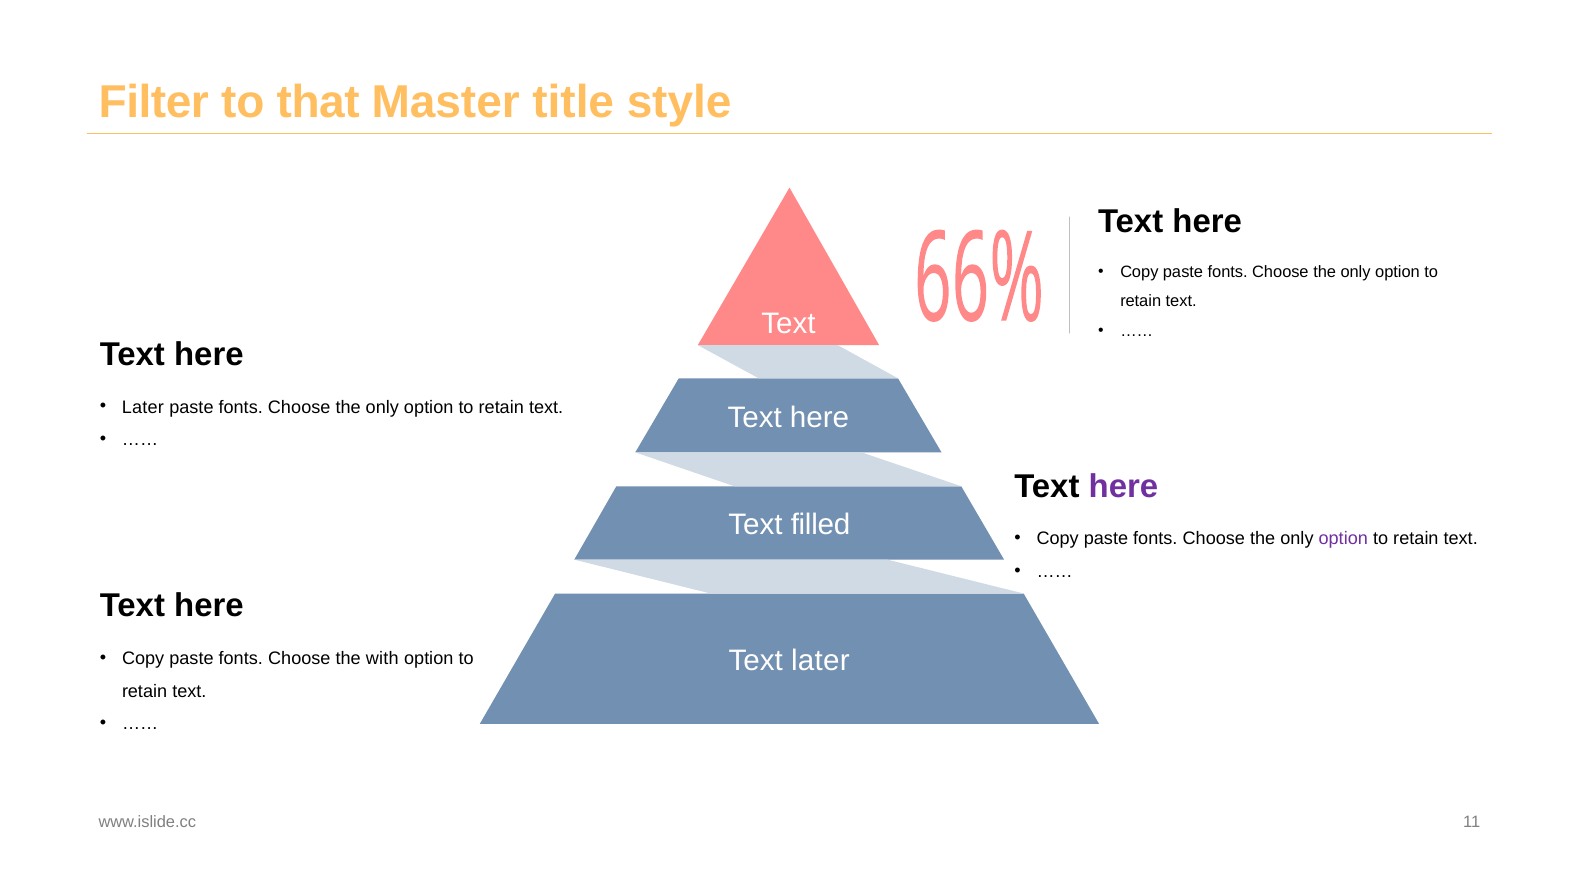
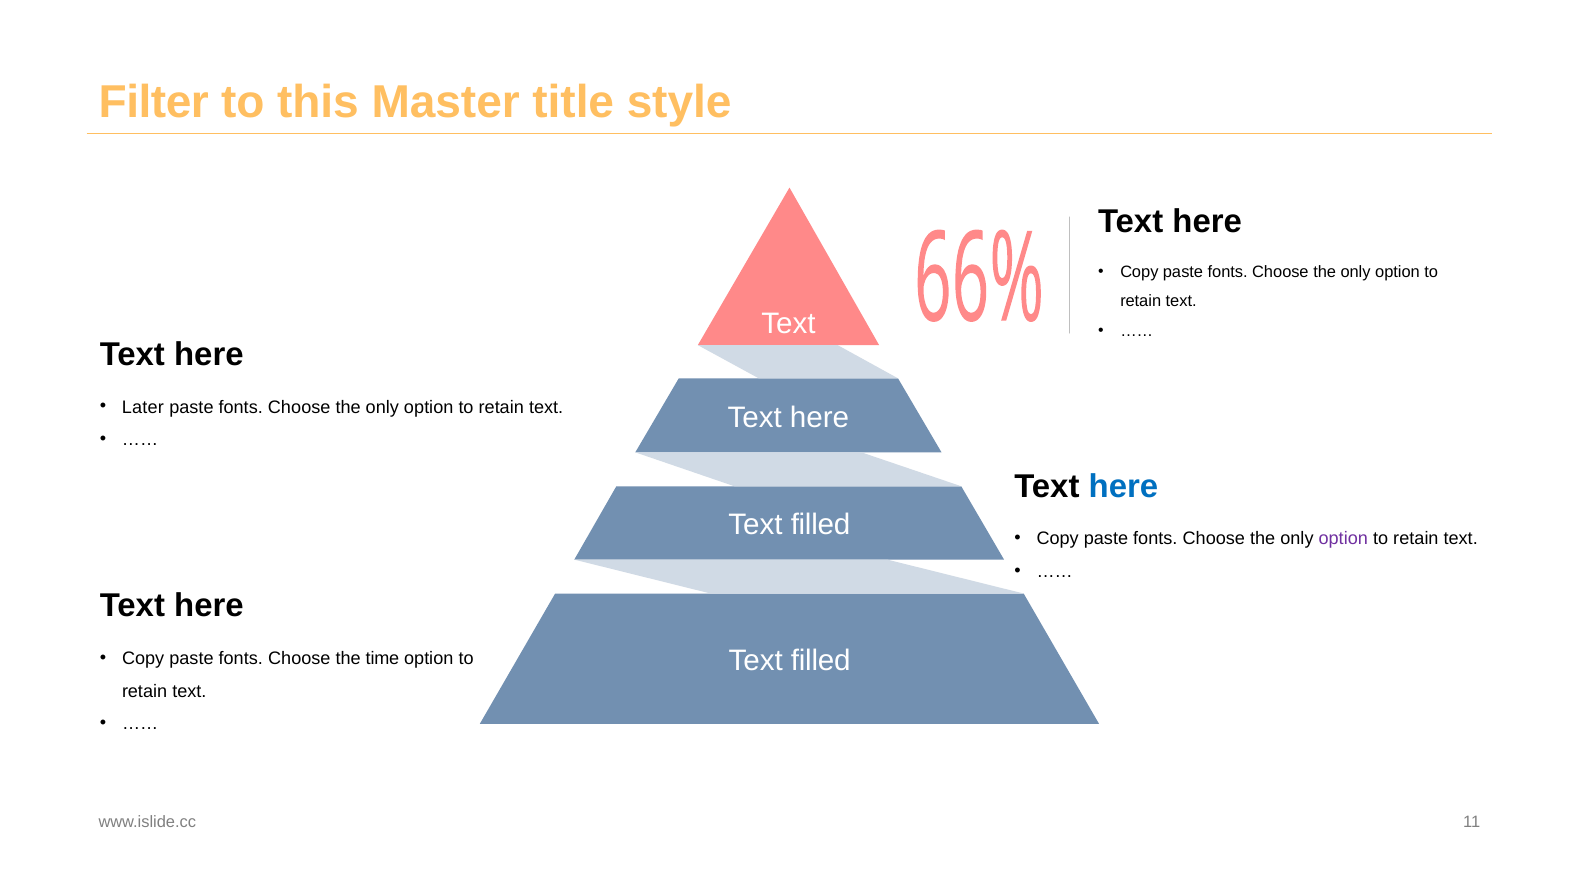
that: that -> this
here at (1123, 486) colour: purple -> blue
later at (820, 661): later -> filled
with: with -> time
